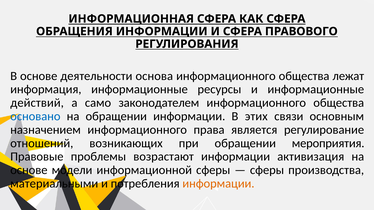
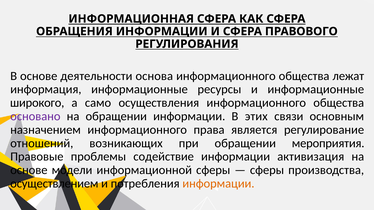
действий: действий -> широкого
законодателем: законодателем -> осуществления
основано colour: blue -> purple
возрастают: возрастают -> содействие
материальными: материальными -> осуществлением
